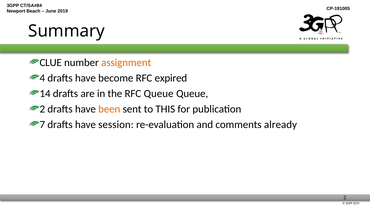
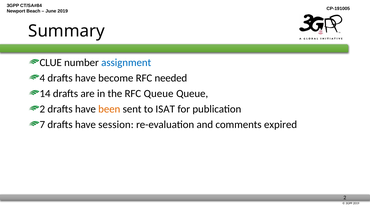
assignment colour: orange -> blue
expired: expired -> needed
THIS: THIS -> ISAT
already: already -> expired
